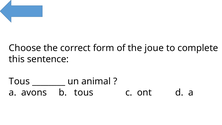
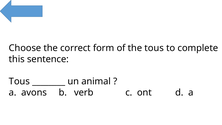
the joue: joue -> tous
b tous: tous -> verb
